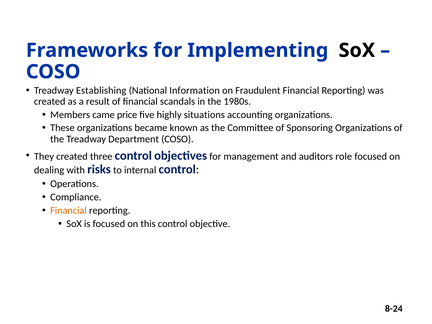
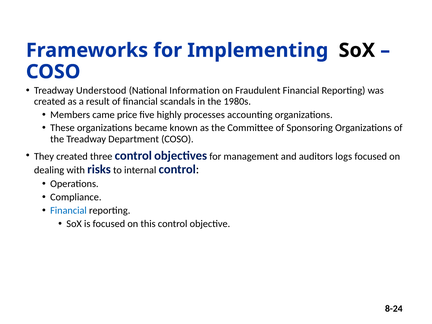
Establishing: Establishing -> Understood
situations: situations -> processes
role: role -> logs
Financial at (68, 210) colour: orange -> blue
